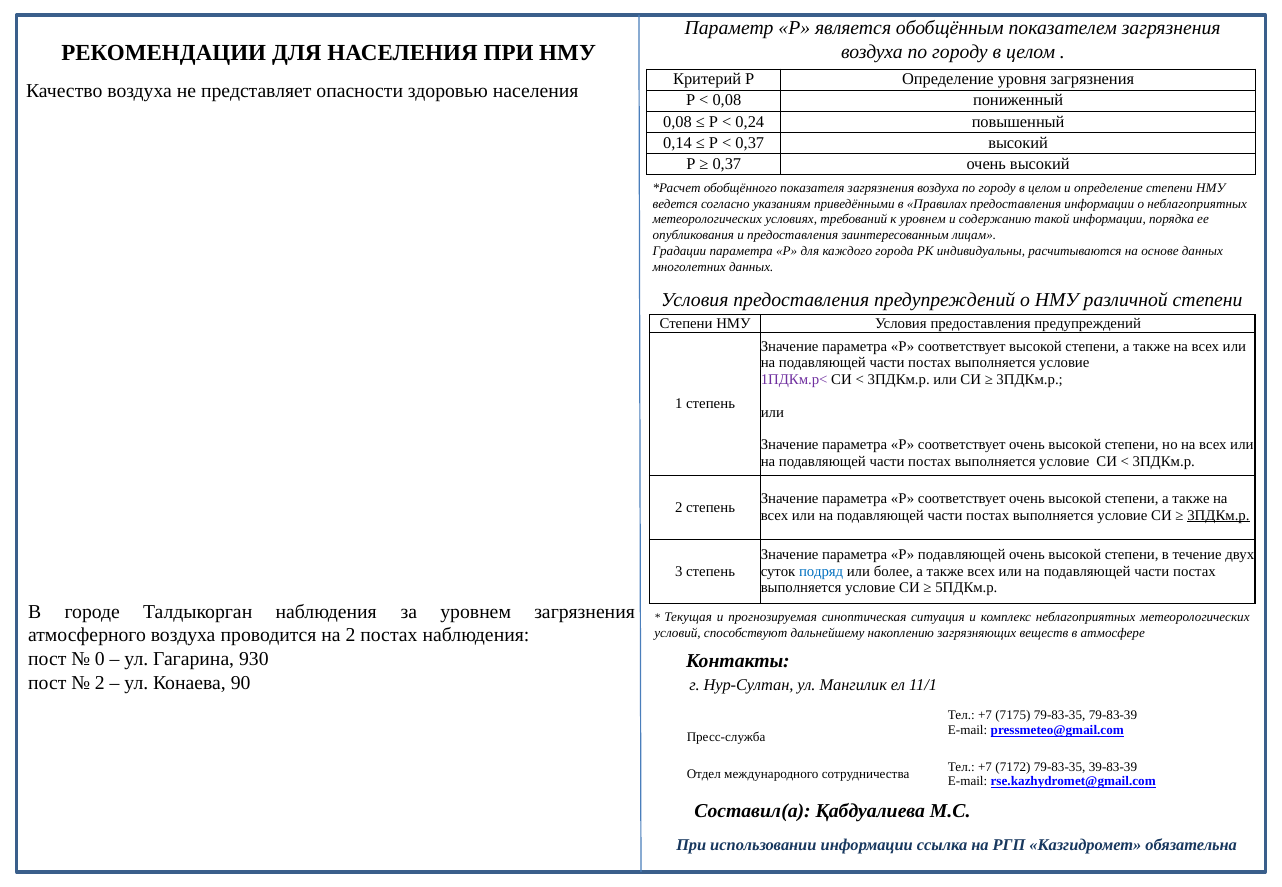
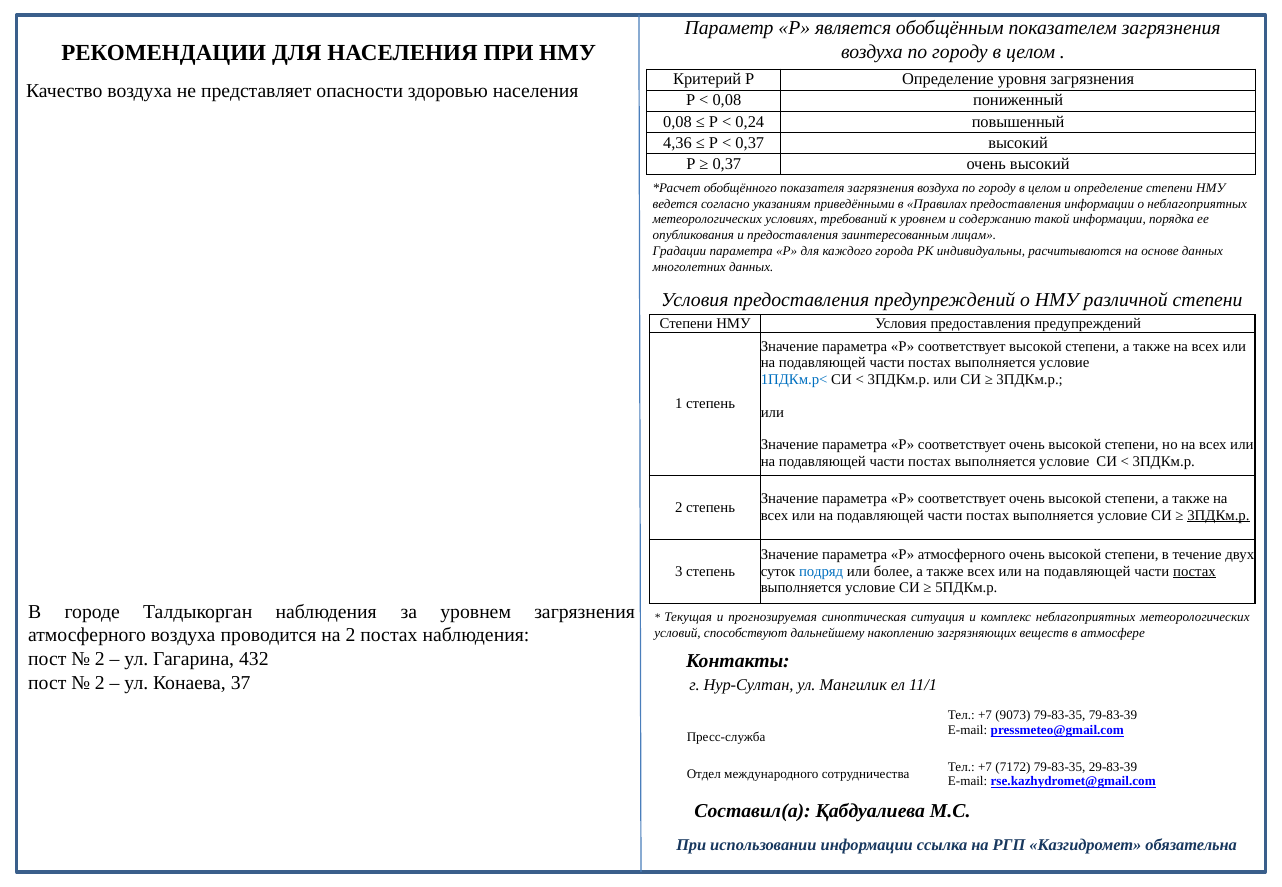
0,14: 0,14 -> 4,36
1ПДКм.р< colour: purple -> blue
Р подавляющей: подавляющей -> атмосферного
постах at (1194, 572) underline: none -> present
0 at (100, 659): 0 -> 2
930: 930 -> 432
90: 90 -> 37
7175: 7175 -> 9073
39-83-39: 39-83-39 -> 29-83-39
